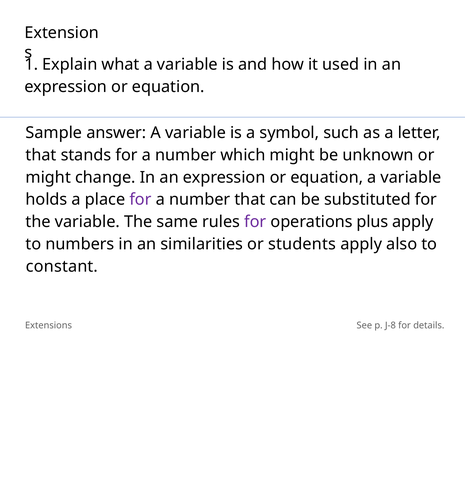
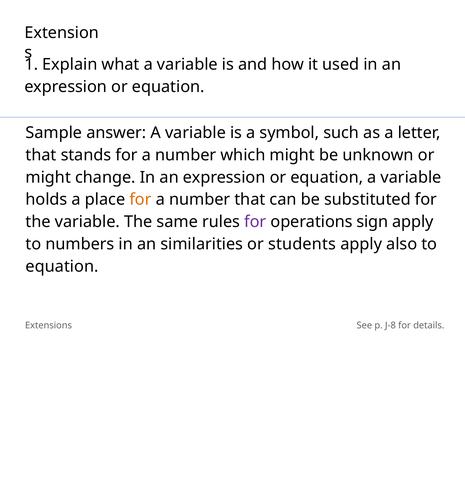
for at (140, 199) colour: purple -> orange
plus: plus -> sign
constant at (62, 266): constant -> equation
